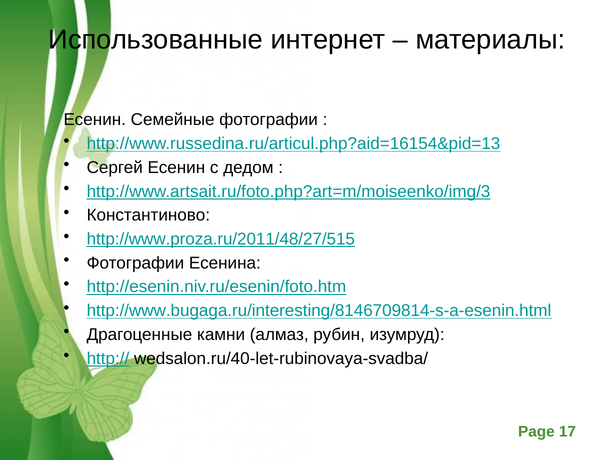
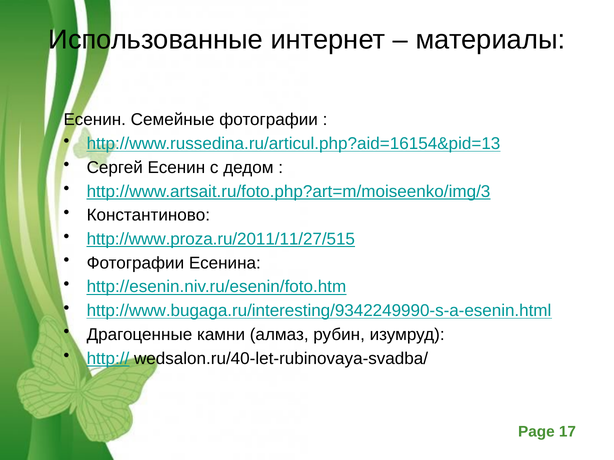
http://www.proza.ru/2011/48/27/515: http://www.proza.ru/2011/48/27/515 -> http://www.proza.ru/2011/11/27/515
http://www.bugaga.ru/interesting/8146709814-s-a-esenin.html: http://www.bugaga.ru/interesting/8146709814-s-a-esenin.html -> http://www.bugaga.ru/interesting/9342249990-s-a-esenin.html
